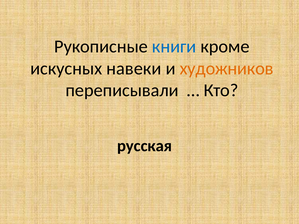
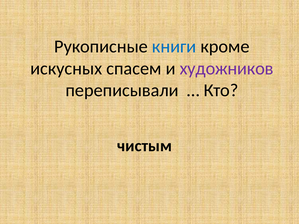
навеки: навеки -> спасем
художников colour: orange -> purple
русская: русская -> чистым
